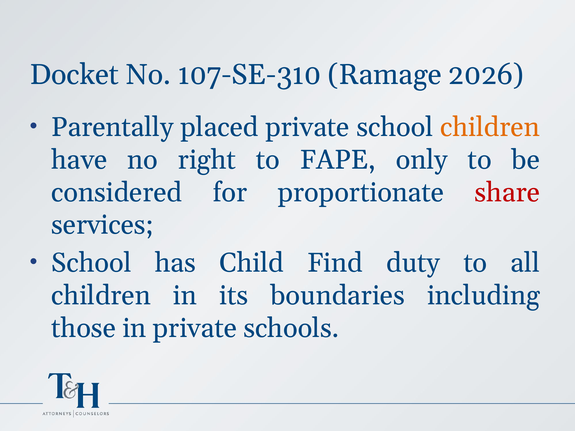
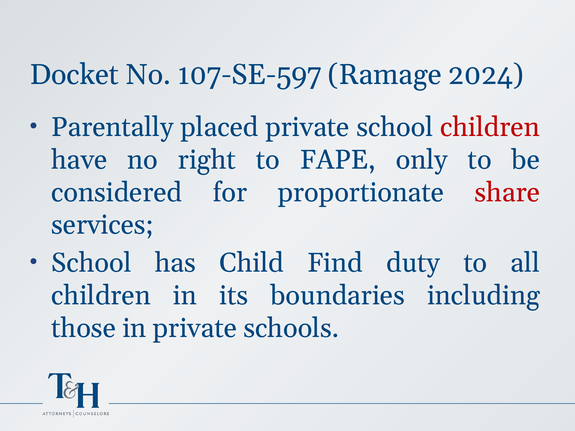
107-SE-310: 107-SE-310 -> 107-SE-597
2026: 2026 -> 2024
children at (490, 127) colour: orange -> red
